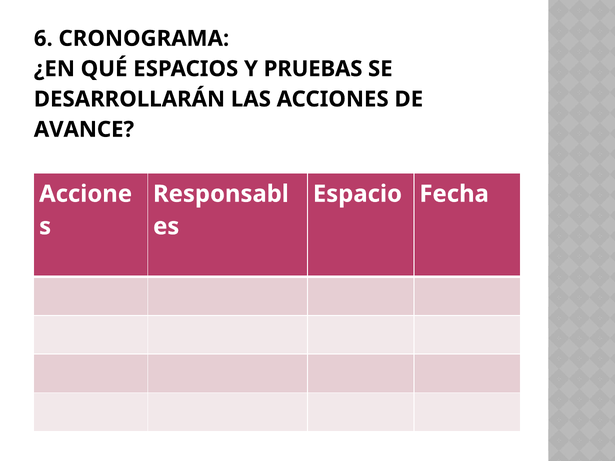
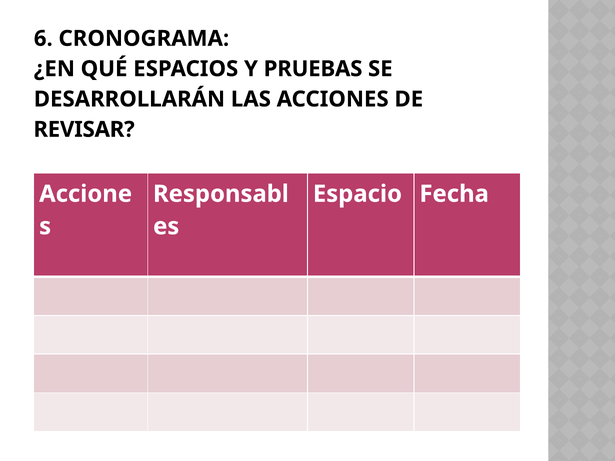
AVANCE: AVANCE -> REVISAR
